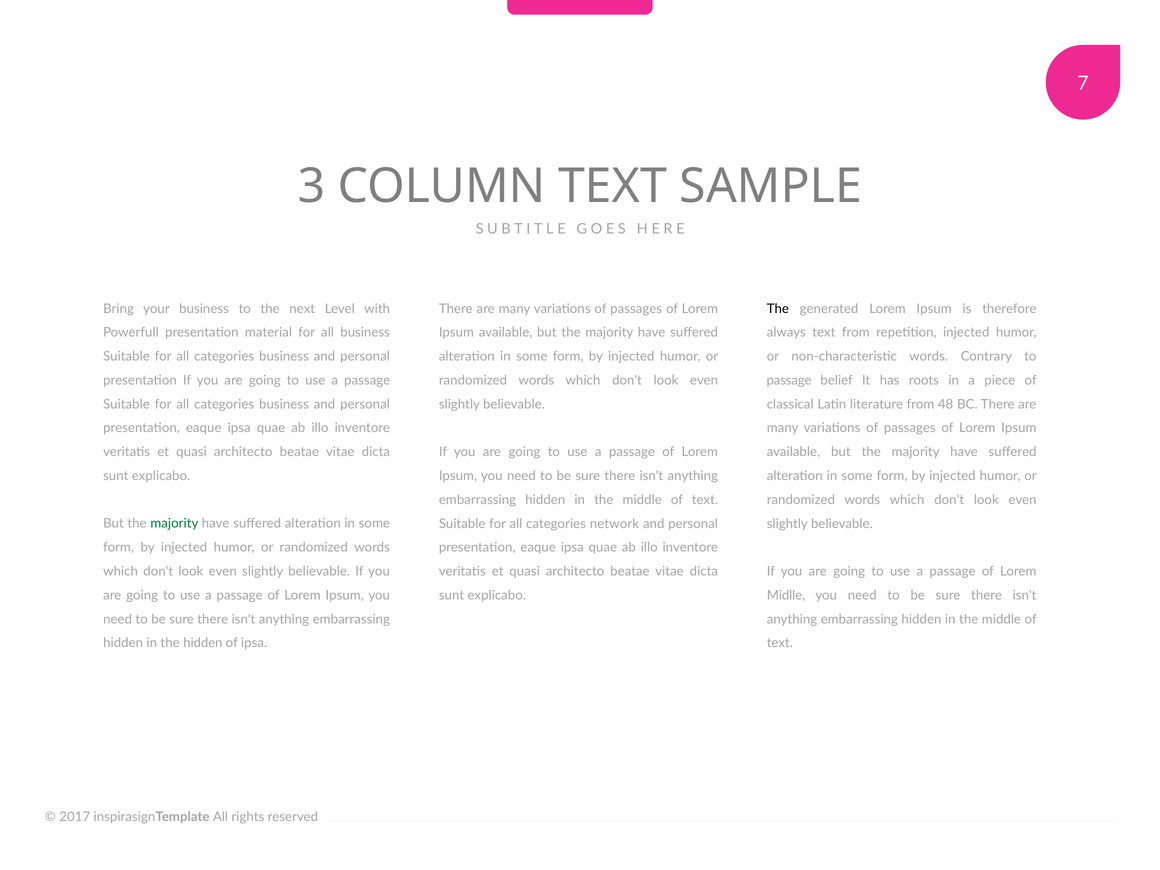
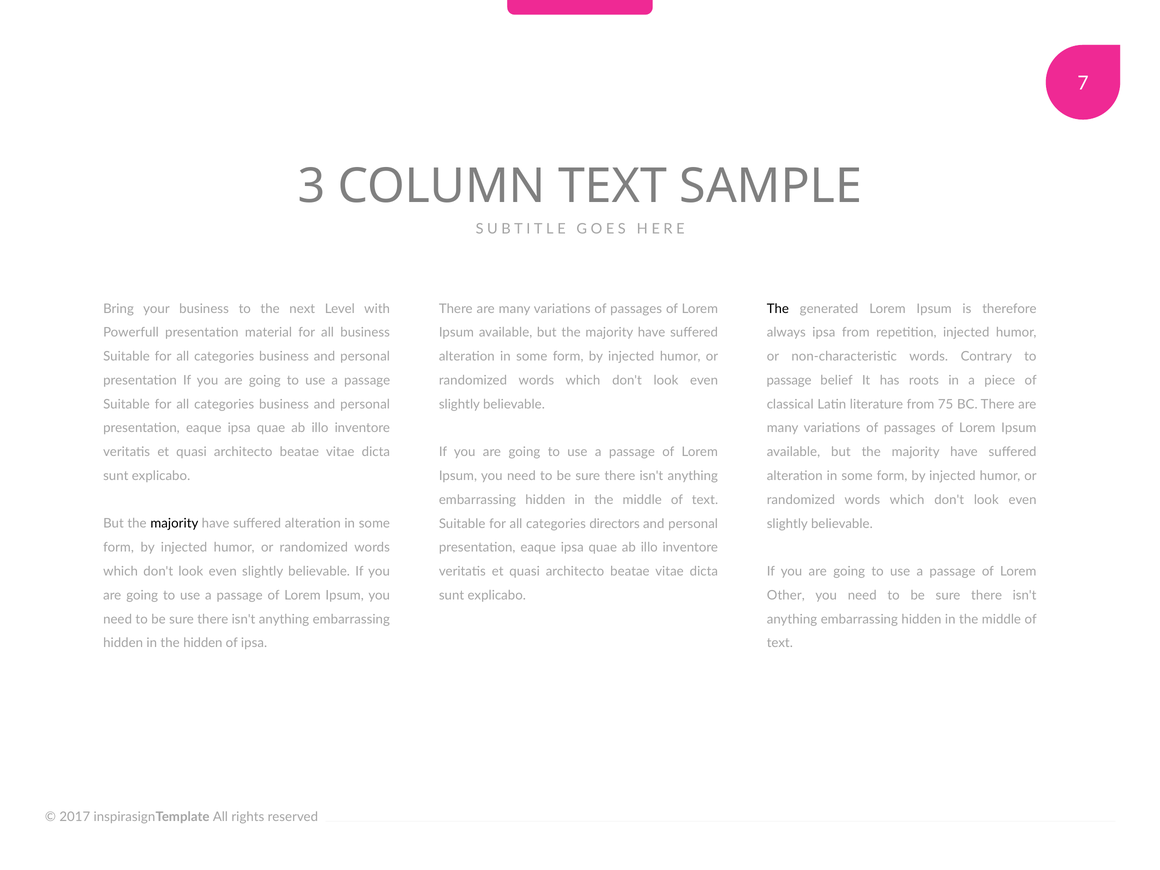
always text: text -> ipsa
48: 48 -> 75
majority at (174, 524) colour: green -> black
network: network -> directors
Midlle: Midlle -> Other
